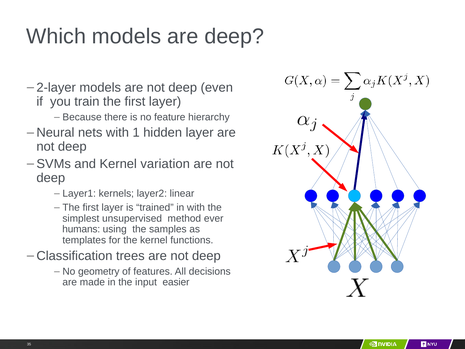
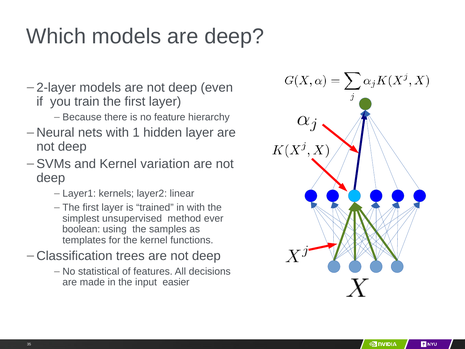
humans: humans -> boolean
geometry: geometry -> statistical
